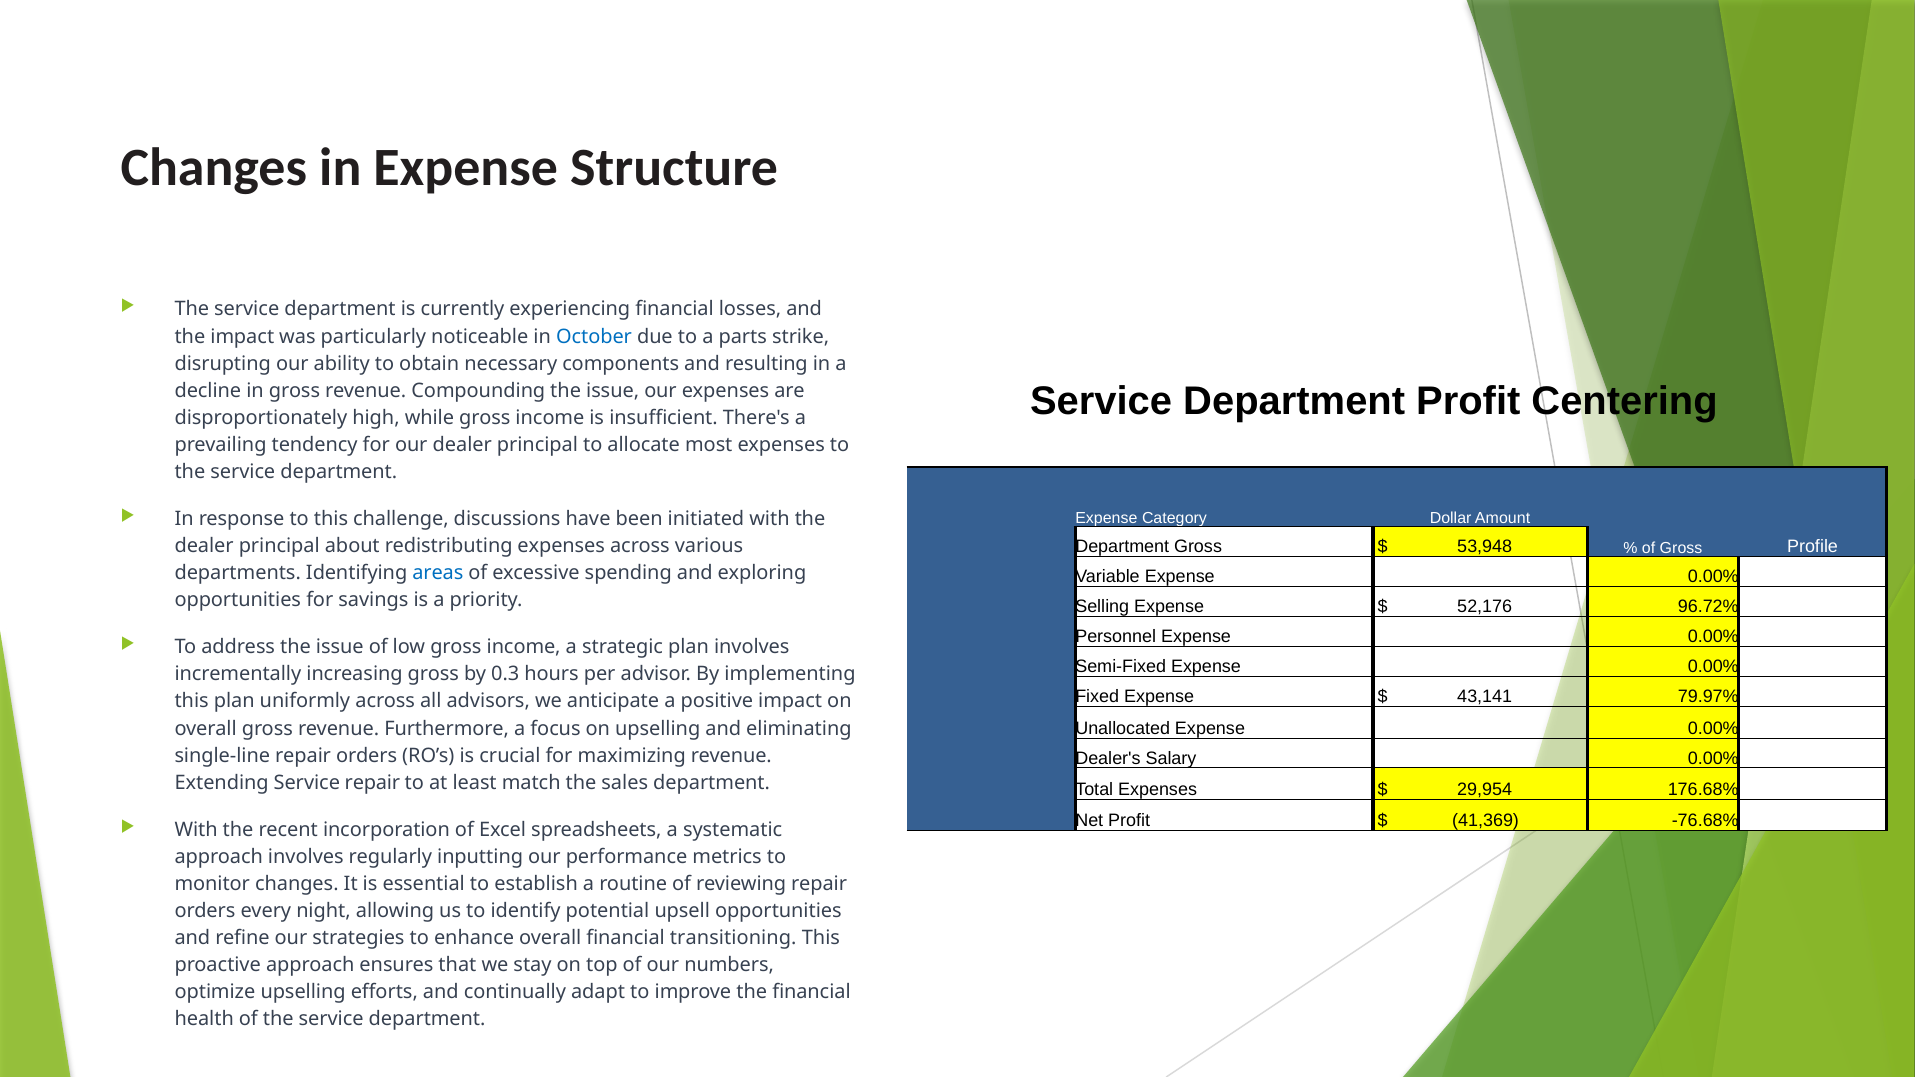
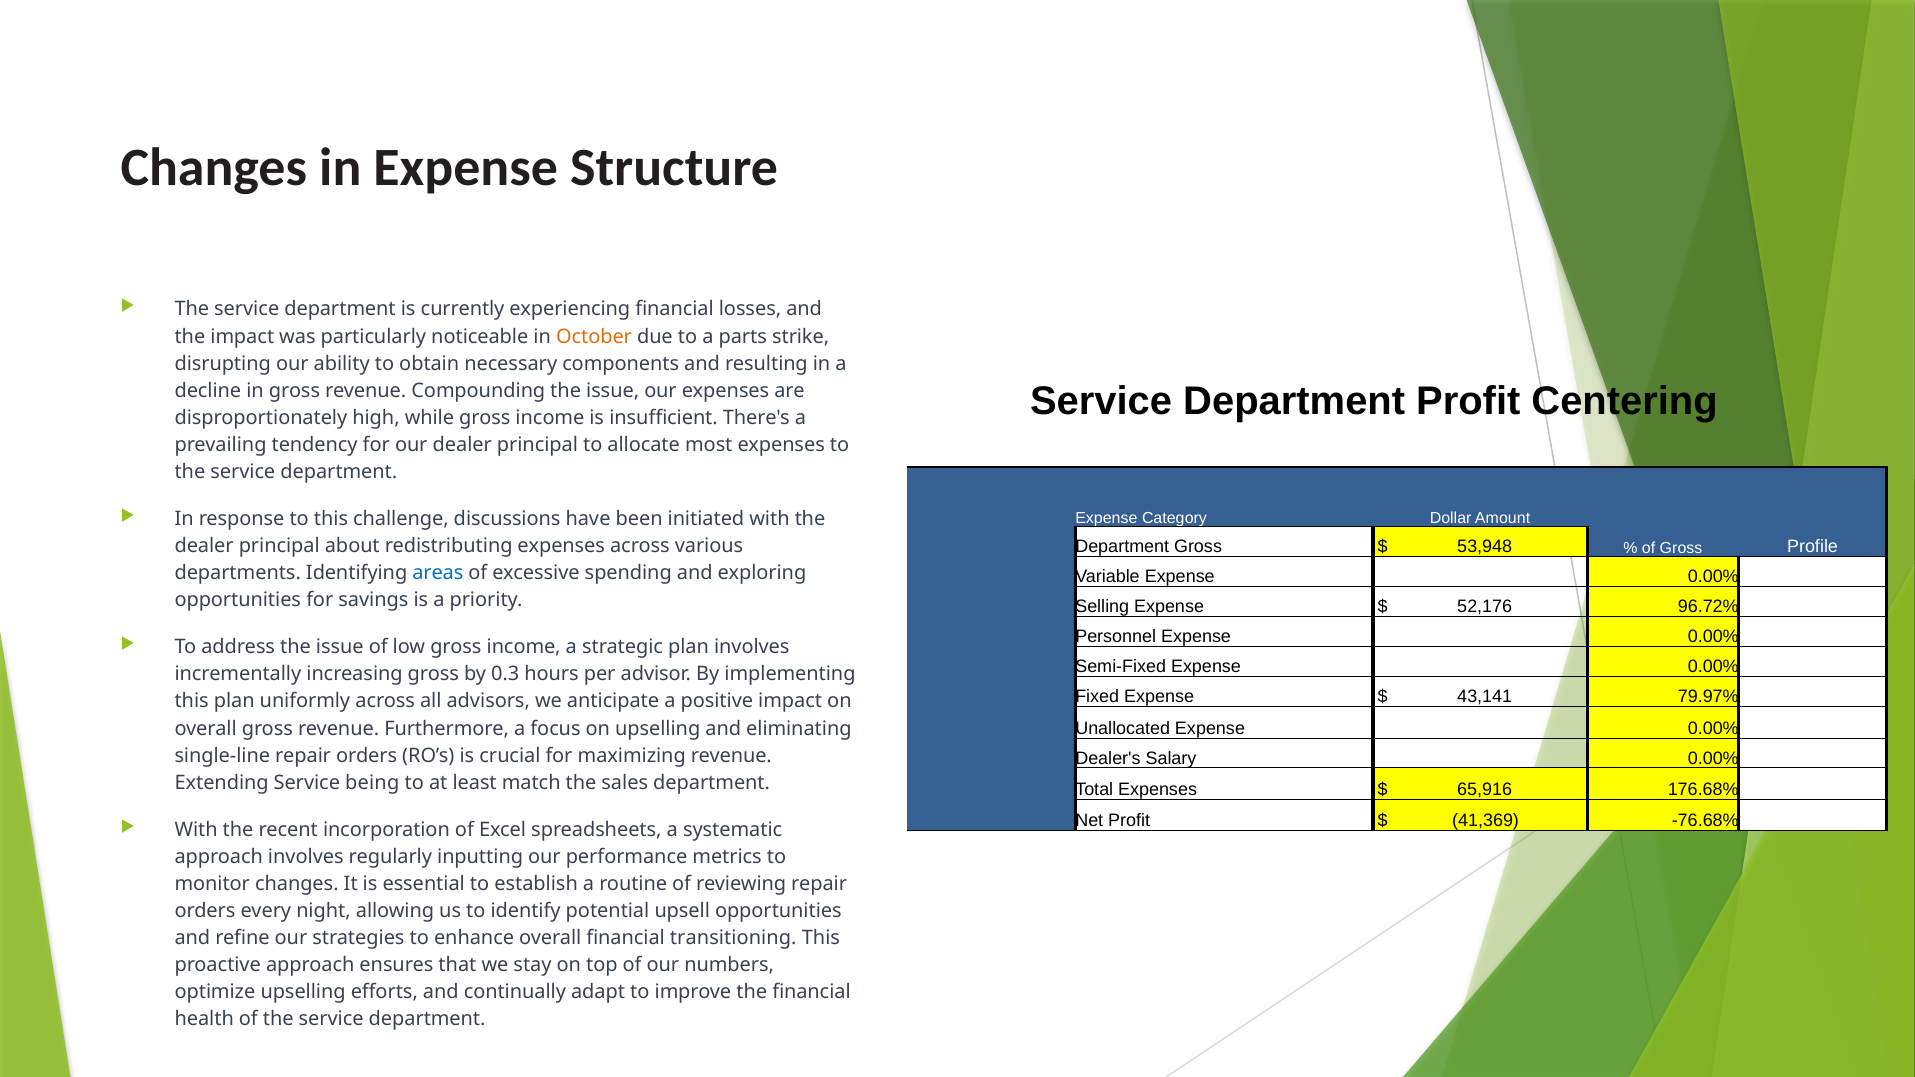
October colour: blue -> orange
Service repair: repair -> being
29,954: 29,954 -> 65,916
